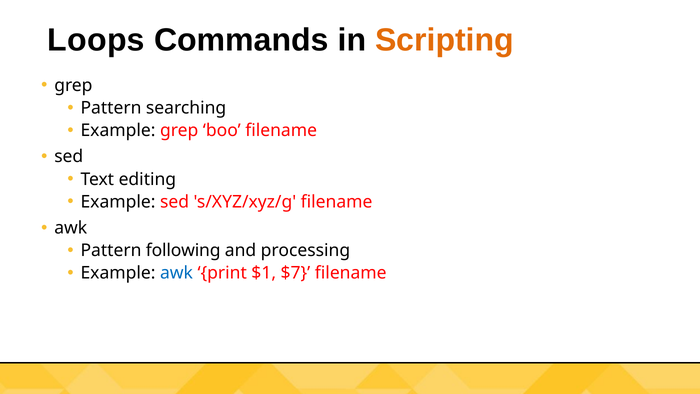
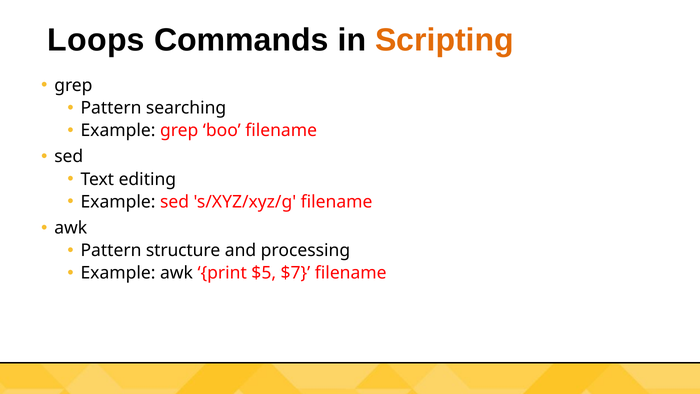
following: following -> structure
awk at (177, 273) colour: blue -> black
$1: $1 -> $5
